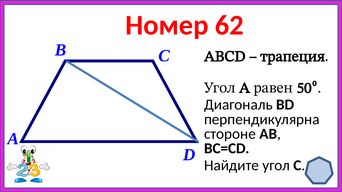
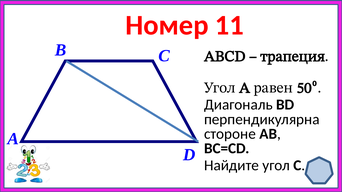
62: 62 -> 11
